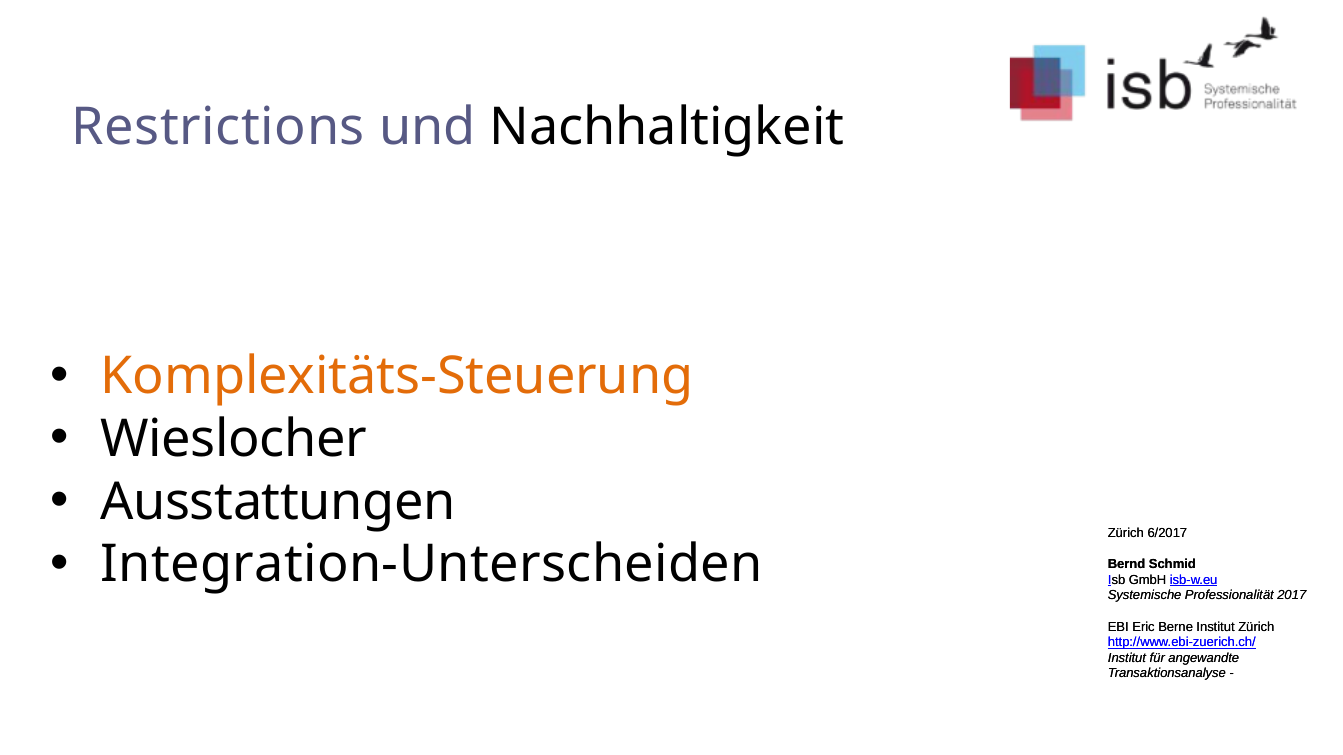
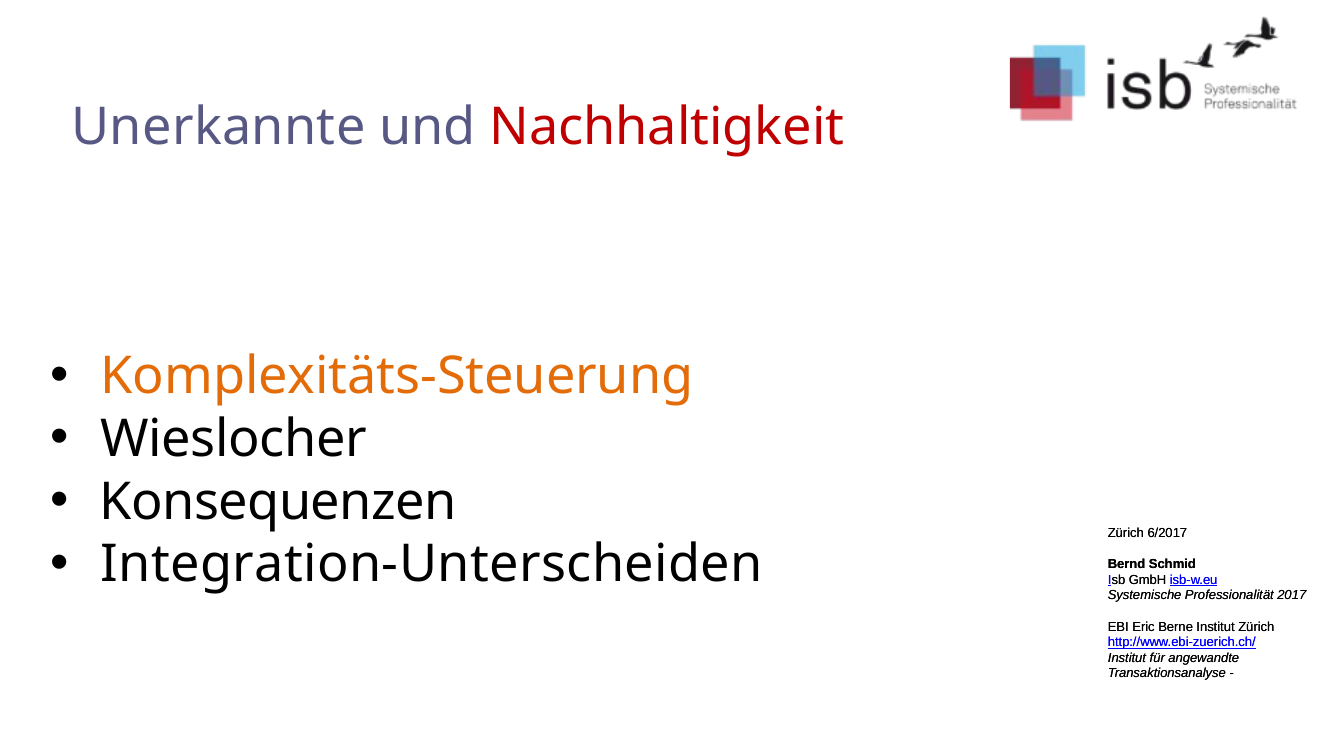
Restrictions: Restrictions -> Unerkannte
Nachhaltigkeit colour: black -> red
Ausstattungen: Ausstattungen -> Konsequenzen
